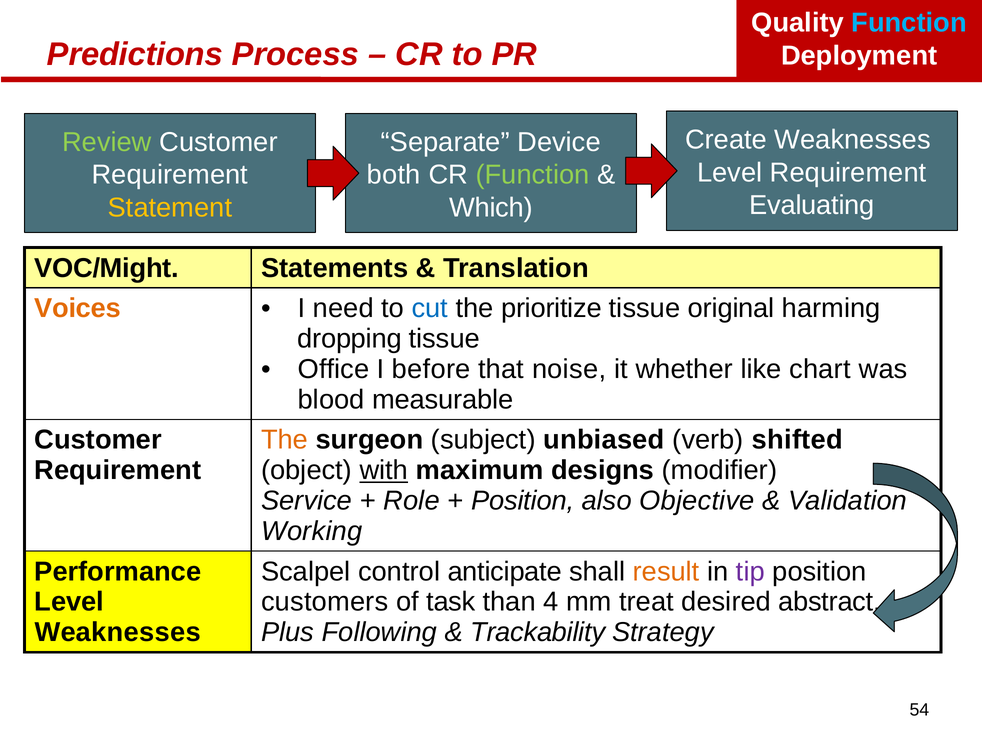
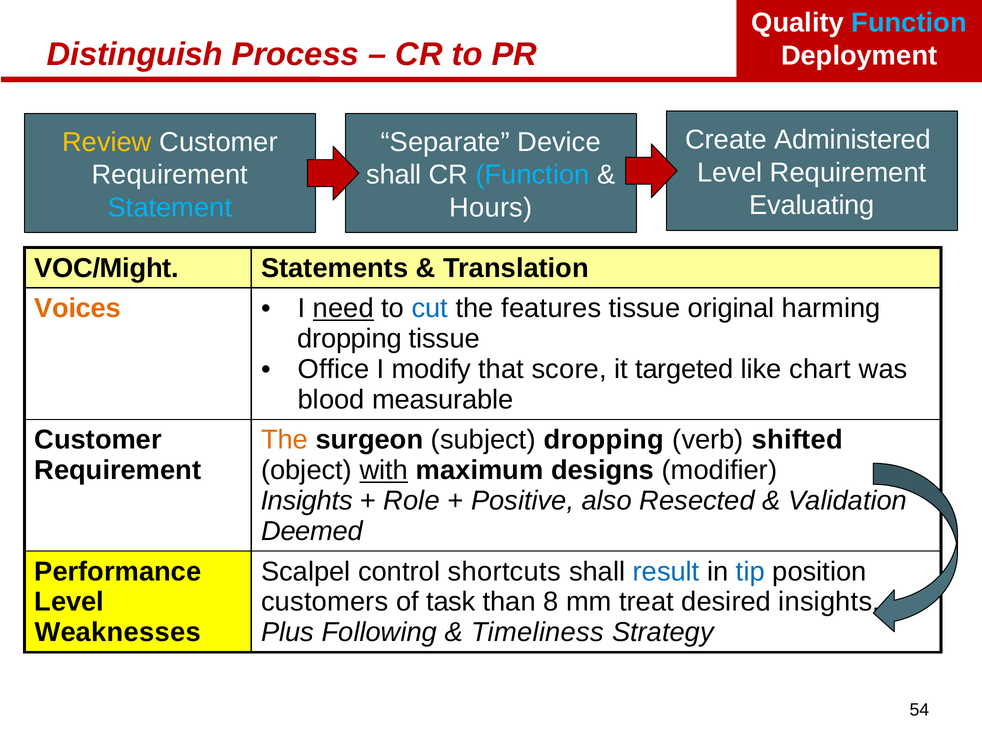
Predictions: Predictions -> Distinguish
Create Weaknesses: Weaknesses -> Administered
Review colour: light green -> yellow
both at (394, 175): both -> shall
Function at (533, 175) colour: light green -> light blue
Statement colour: yellow -> light blue
Which: Which -> Hours
need underline: none -> present
prioritize: prioritize -> features
before: before -> modify
noise: noise -> score
whether: whether -> targeted
subject unbiased: unbiased -> dropping
Service at (307, 501): Service -> Insights
Position at (523, 501): Position -> Positive
Objective: Objective -> Resected
Working: Working -> Deemed
anticipate: anticipate -> shortcuts
result colour: orange -> blue
tip colour: purple -> blue
4: 4 -> 8
desired abstract: abstract -> insights
Trackability: Trackability -> Timeliness
